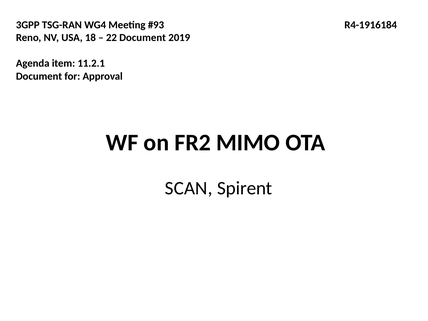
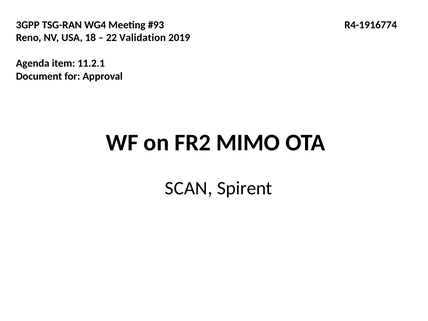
R4-1916184: R4-1916184 -> R4-1916774
22 Document: Document -> Validation
